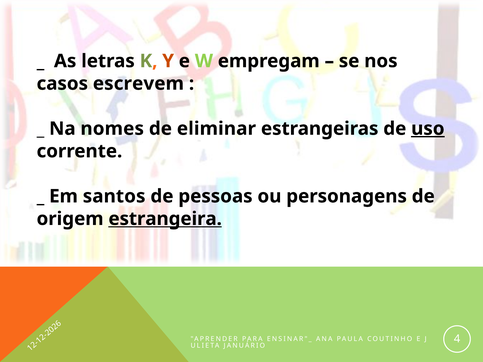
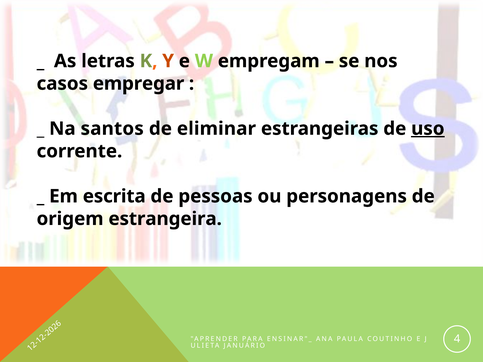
escrevem: escrevem -> empregar
nomes: nomes -> santos
santos: santos -> escrita
estrangeira underline: present -> none
